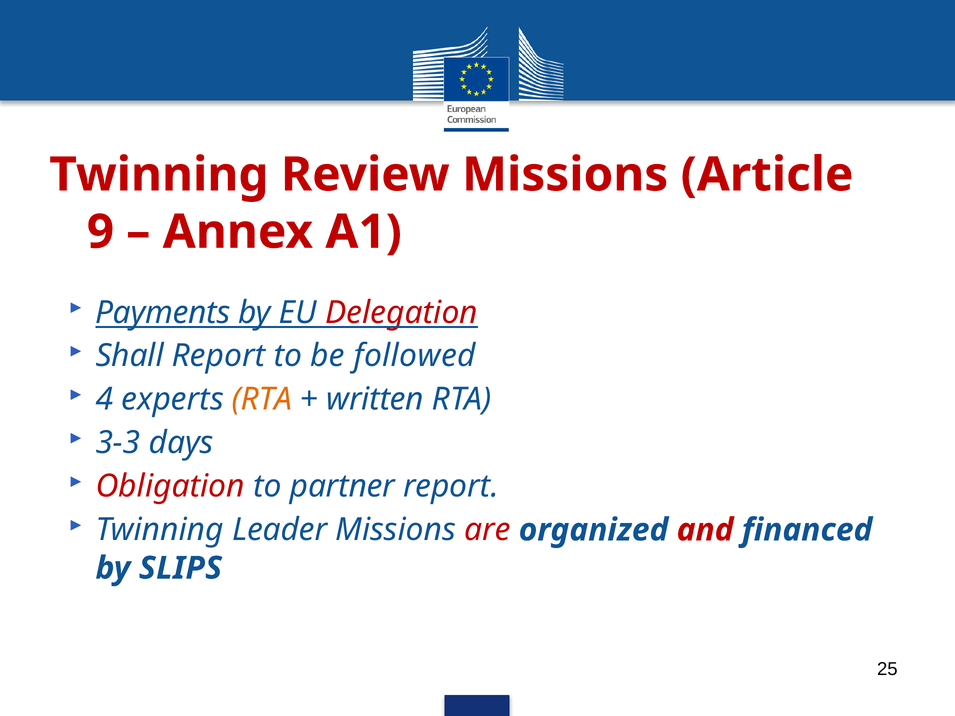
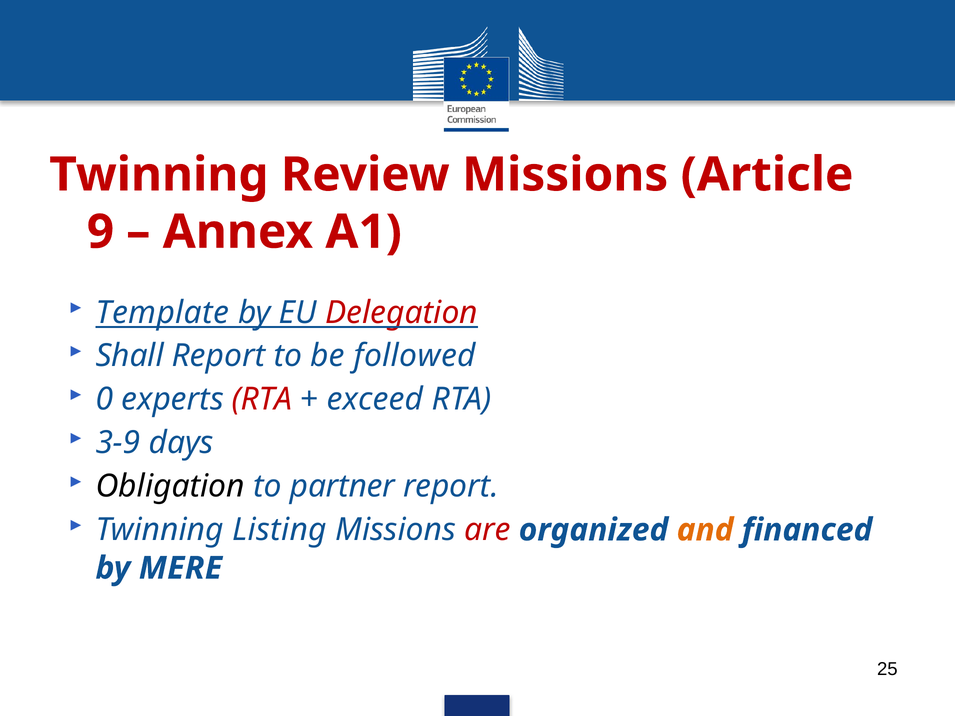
Payments: Payments -> Template
4: 4 -> 0
RTA at (262, 400) colour: orange -> red
written: written -> exceed
3-3: 3-3 -> 3-9
Obligation colour: red -> black
Leader: Leader -> Listing
and colour: red -> orange
SLIPS: SLIPS -> MERE
